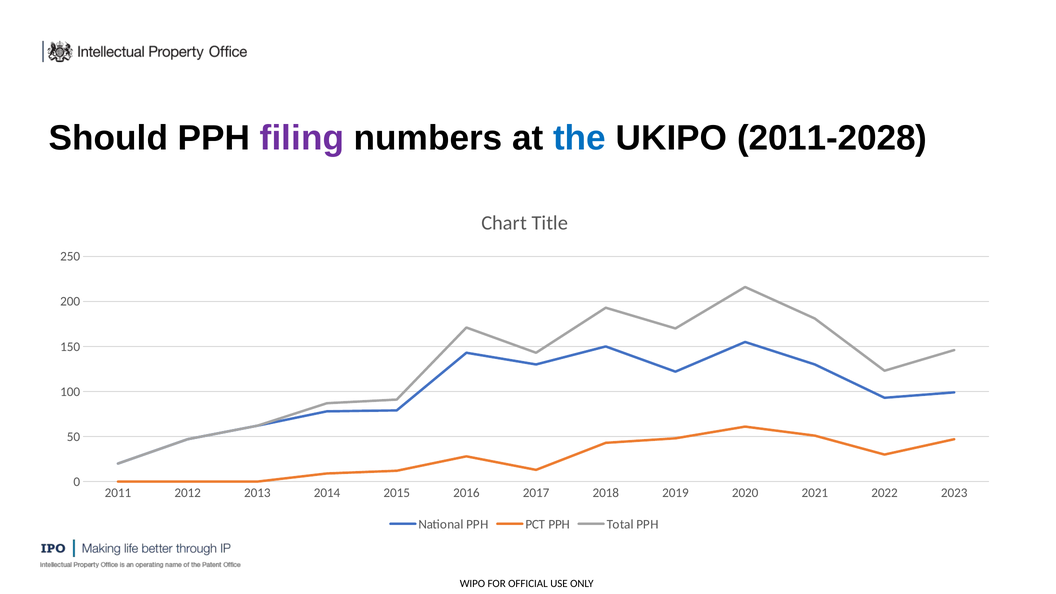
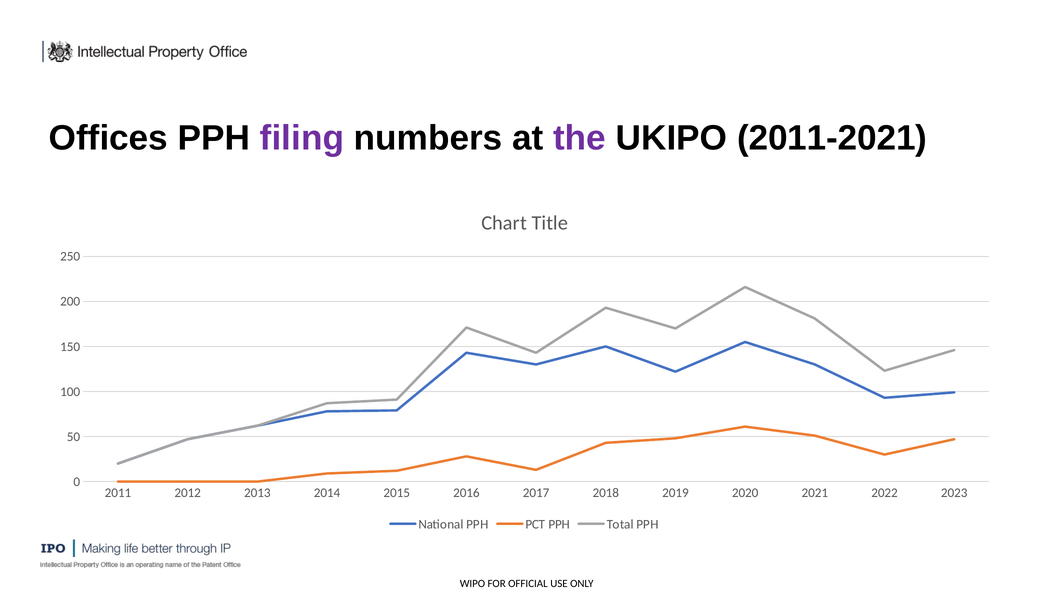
Should: Should -> Offices
the colour: blue -> purple
2011-2028: 2011-2028 -> 2011-2021
